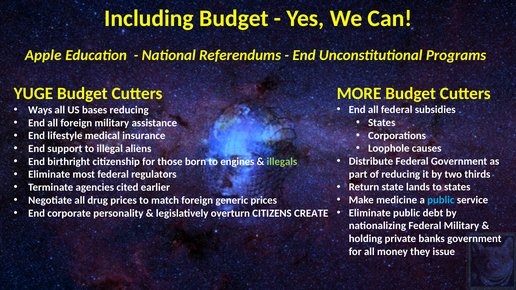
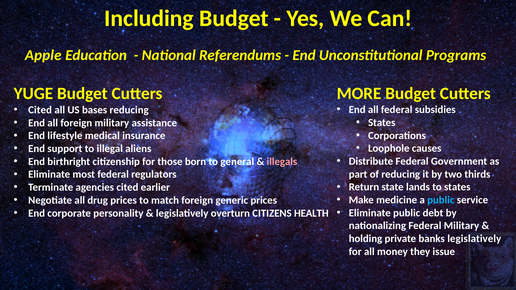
Ways at (40, 110): Ways -> Cited
engines: engines -> general
illegals colour: light green -> pink
CREATE: CREATE -> HEALTH
banks government: government -> legislatively
